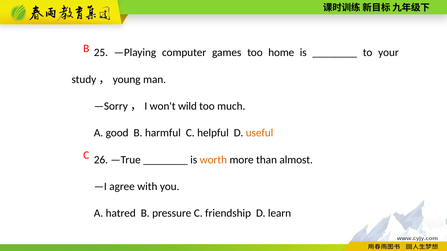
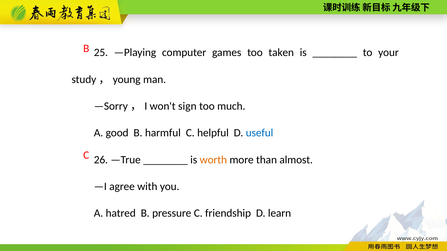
home: home -> taken
wild: wild -> sign
useful colour: orange -> blue
